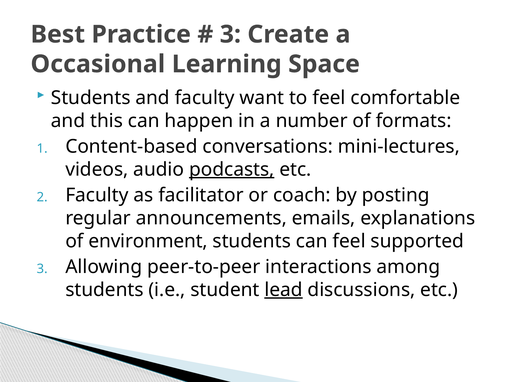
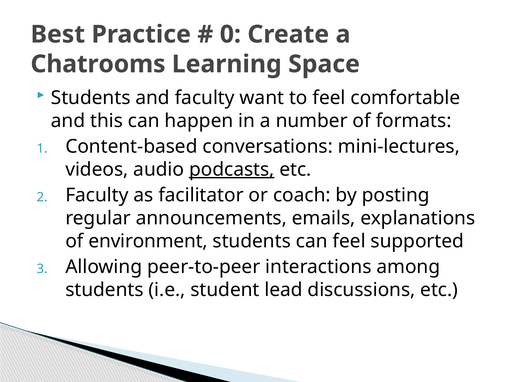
3 at (230, 34): 3 -> 0
Occasional: Occasional -> Chatrooms
lead underline: present -> none
